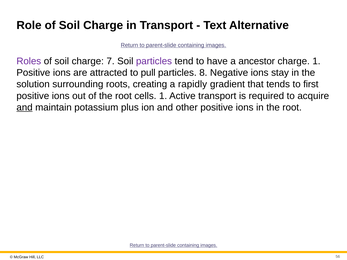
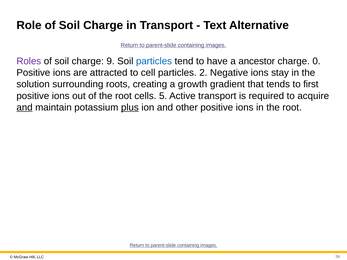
7: 7 -> 9
particles at (154, 61) colour: purple -> blue
charge 1: 1 -> 0
pull: pull -> cell
8: 8 -> 2
rapidly: rapidly -> growth
cells 1: 1 -> 5
plus underline: none -> present
